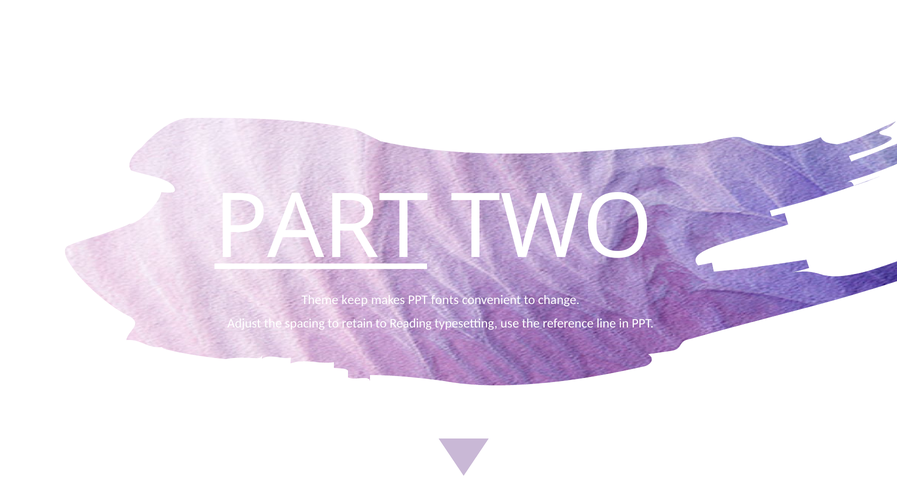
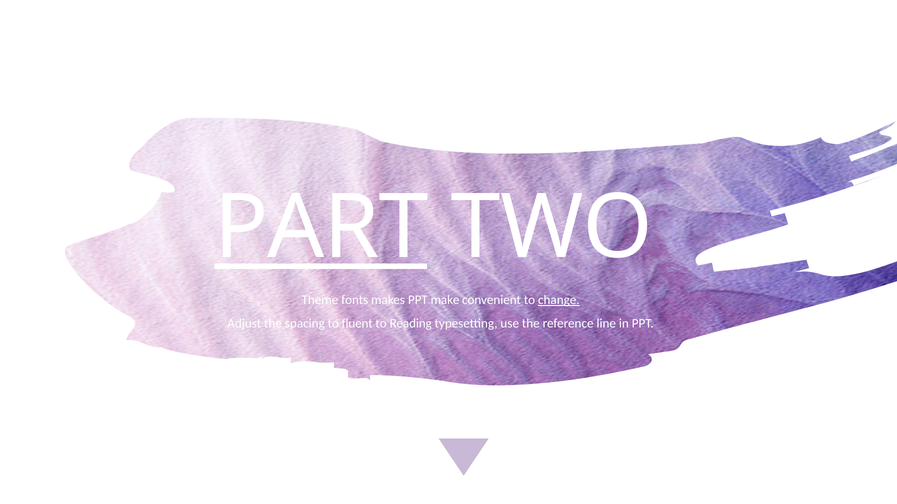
keep: keep -> fonts
fonts: fonts -> make
change underline: none -> present
retain: retain -> fluent
